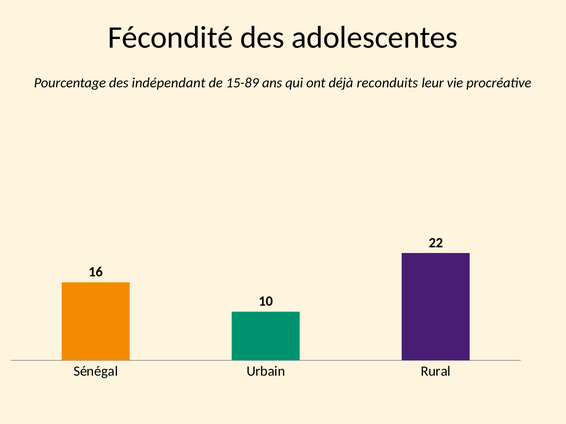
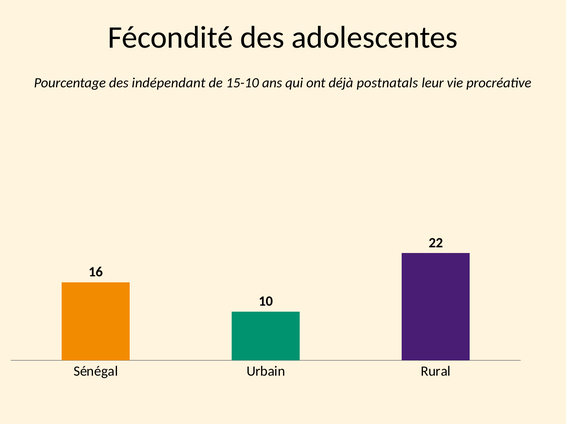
15-89: 15-89 -> 15-10
reconduits: reconduits -> postnatals
